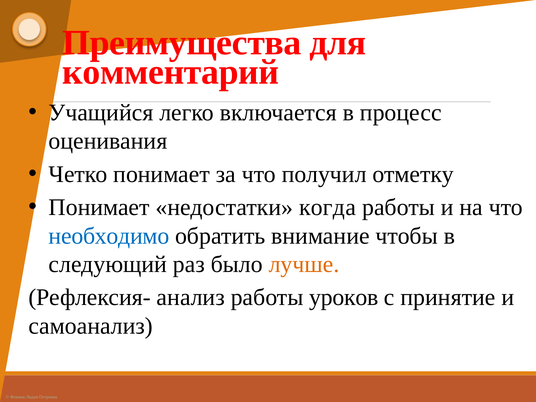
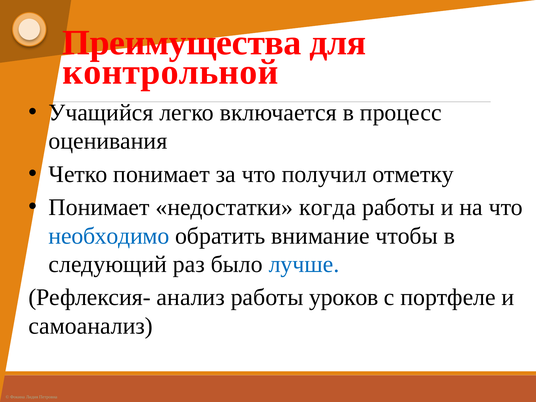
комментарий: комментарий -> контрольной
лучше colour: orange -> blue
принятие: принятие -> портфеле
